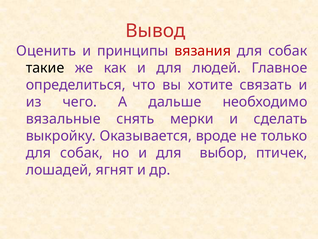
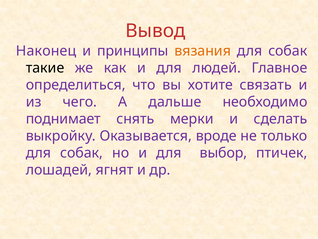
Оценить: Оценить -> Наконец
вязания colour: red -> orange
вязальные: вязальные -> поднимает
